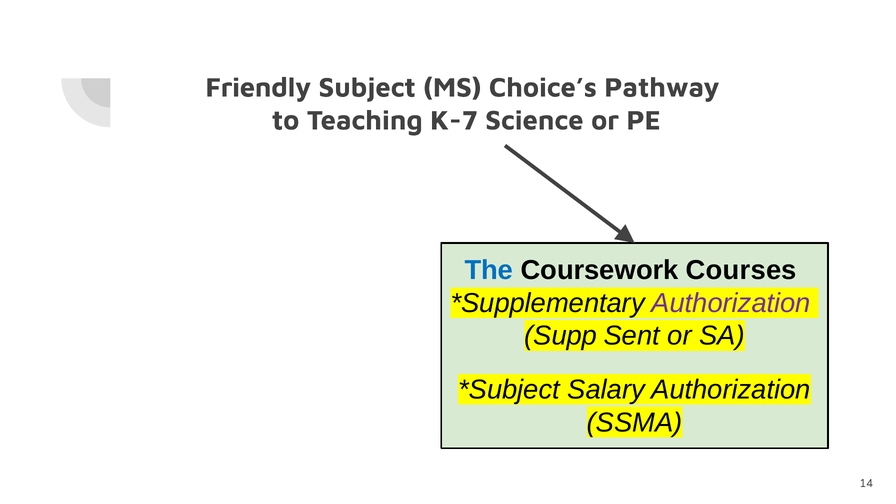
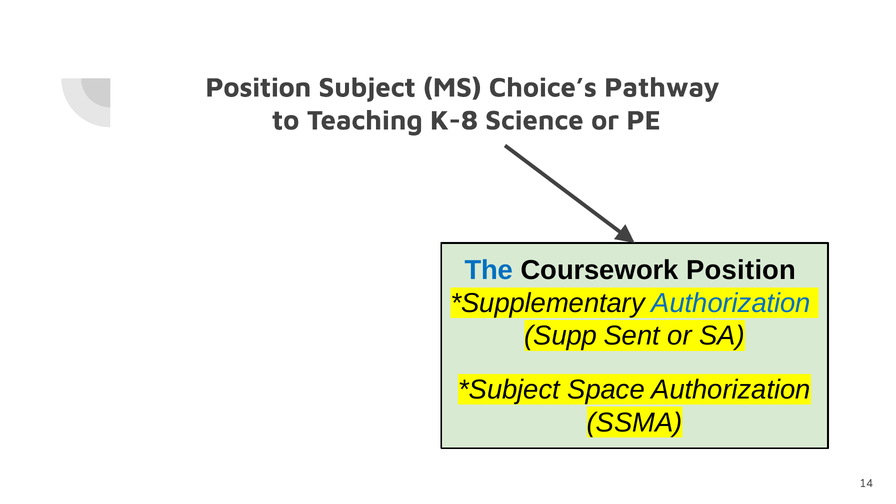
Friendly at (258, 88): Friendly -> Position
K-7: K-7 -> K-8
Coursework Courses: Courses -> Position
Authorization at (731, 303) colour: purple -> blue
Salary: Salary -> Space
